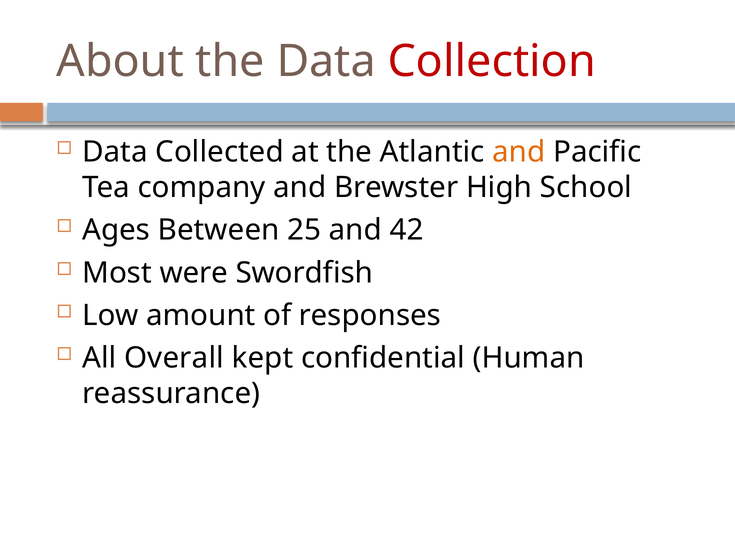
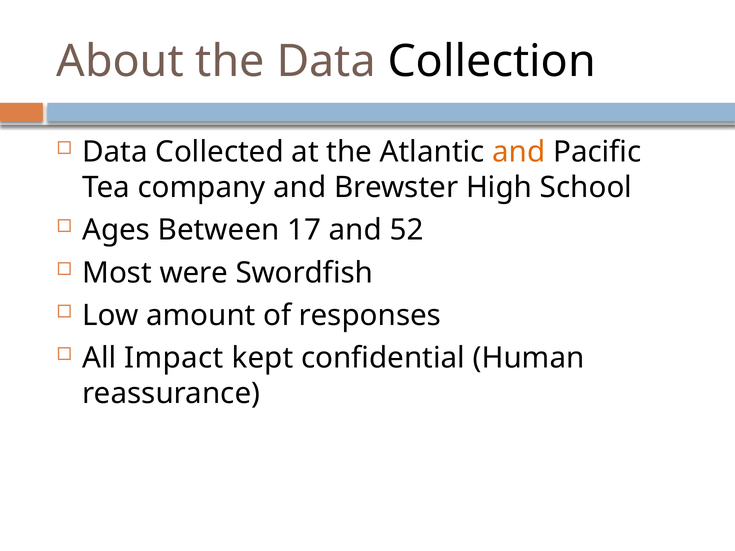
Collection colour: red -> black
25: 25 -> 17
42: 42 -> 52
Overall: Overall -> Impact
